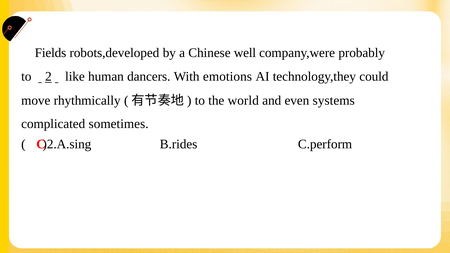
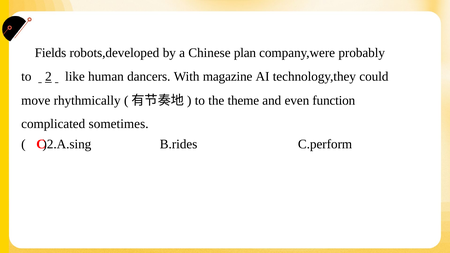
well: well -> plan
emotions: emotions -> magazine
world: world -> theme
systems: systems -> function
